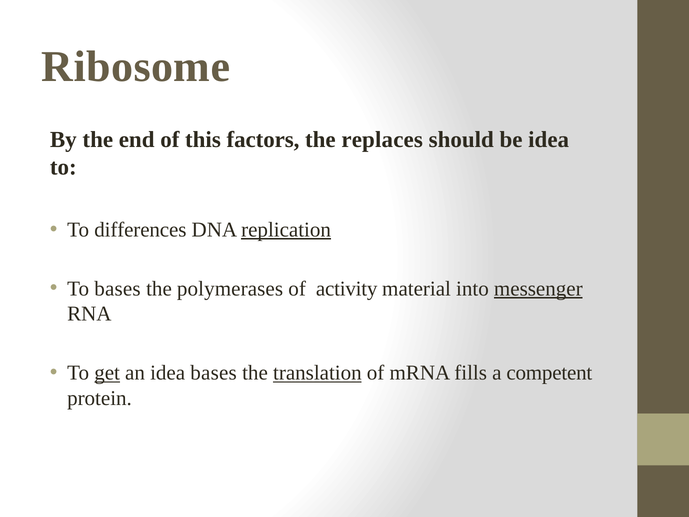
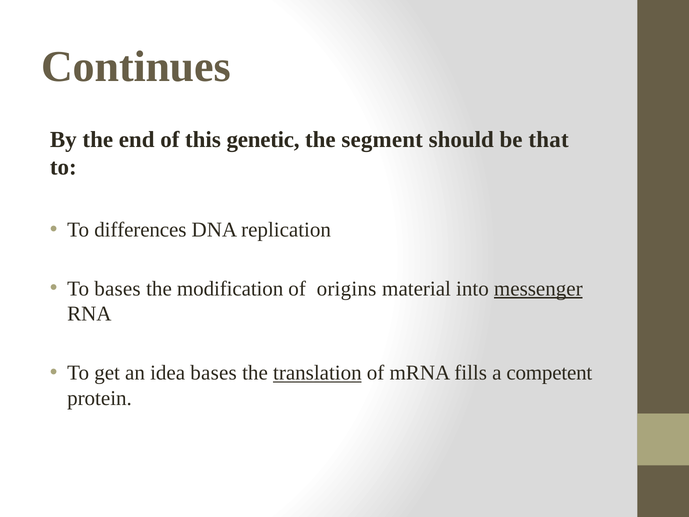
Ribosome: Ribosome -> Continues
factors: factors -> genetic
replaces: replaces -> segment
be idea: idea -> that
replication underline: present -> none
polymerases: polymerases -> modification
activity: activity -> origins
get underline: present -> none
